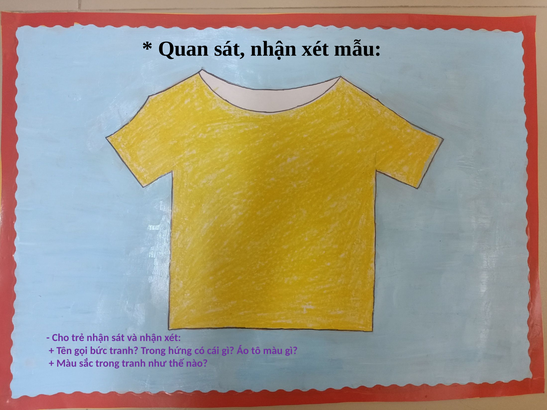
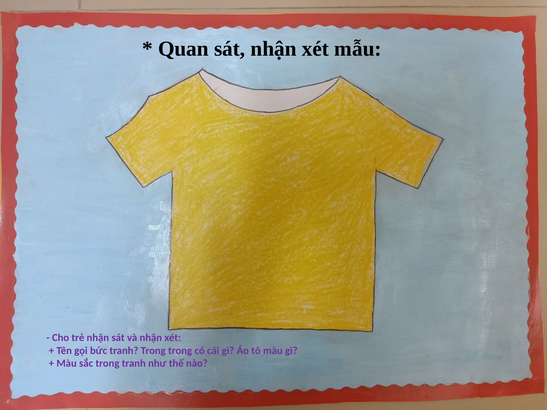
Trong hứng: hứng -> trong
